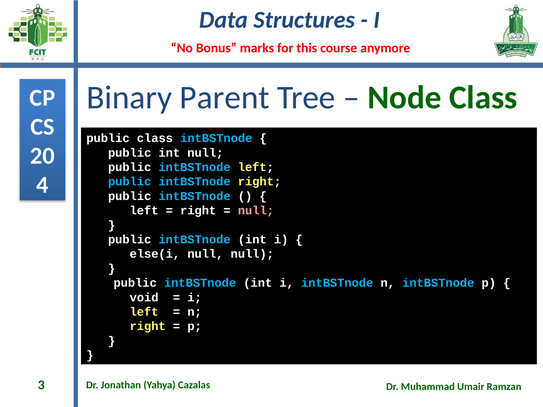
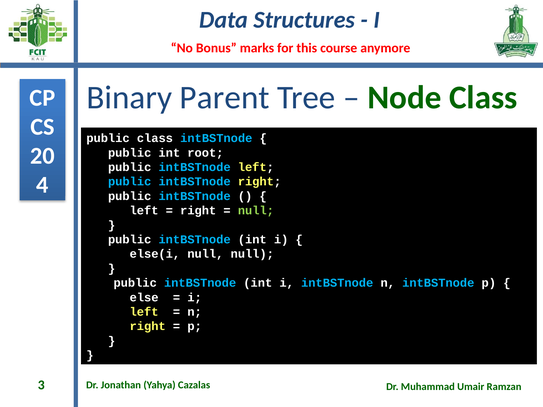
int null: null -> root
null at (256, 211) colour: pink -> light green
void: void -> else
